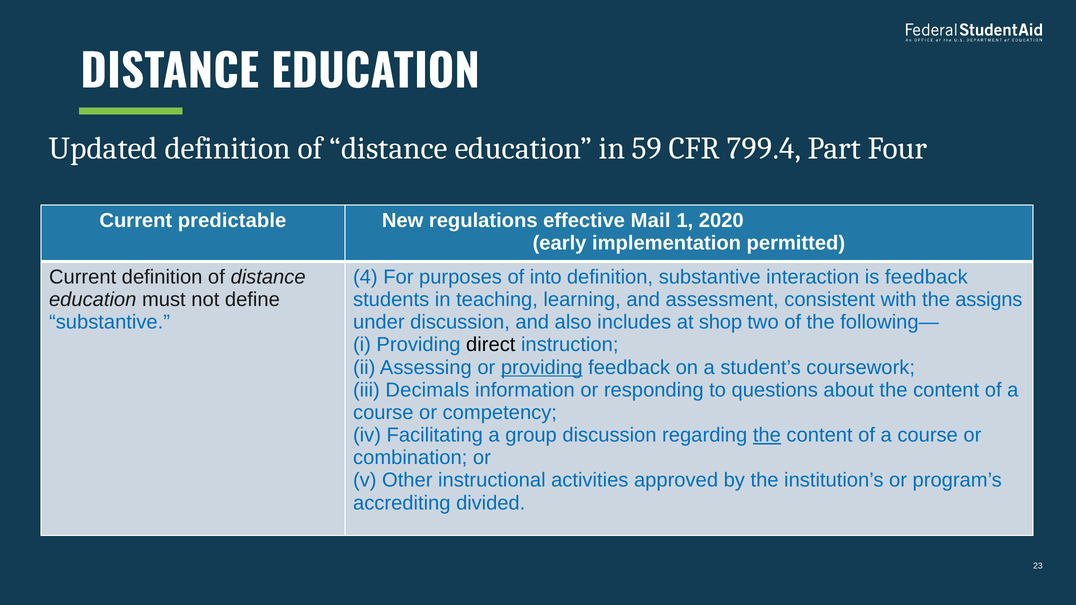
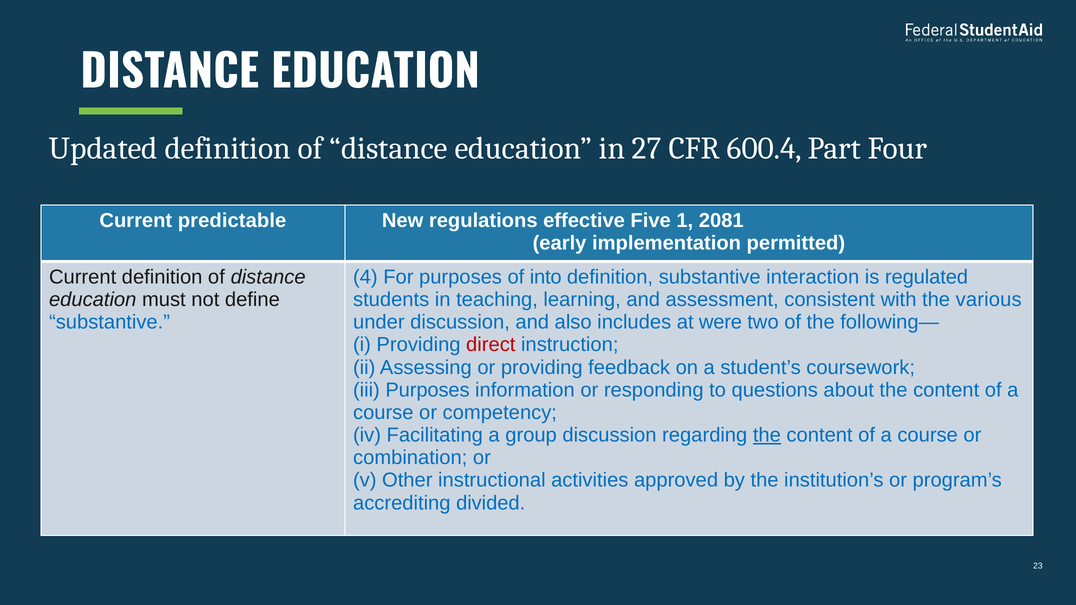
59: 59 -> 27
799.4: 799.4 -> 600.4
Mail: Mail -> Five
2020: 2020 -> 2081
is feedback: feedback -> regulated
assigns: assigns -> various
shop: shop -> were
direct colour: black -> red
providing at (542, 368) underline: present -> none
iii Decimals: Decimals -> Purposes
